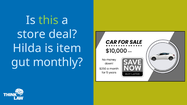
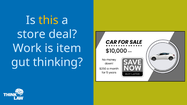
this colour: light green -> yellow
Hilda: Hilda -> Work
monthly: monthly -> thinking
